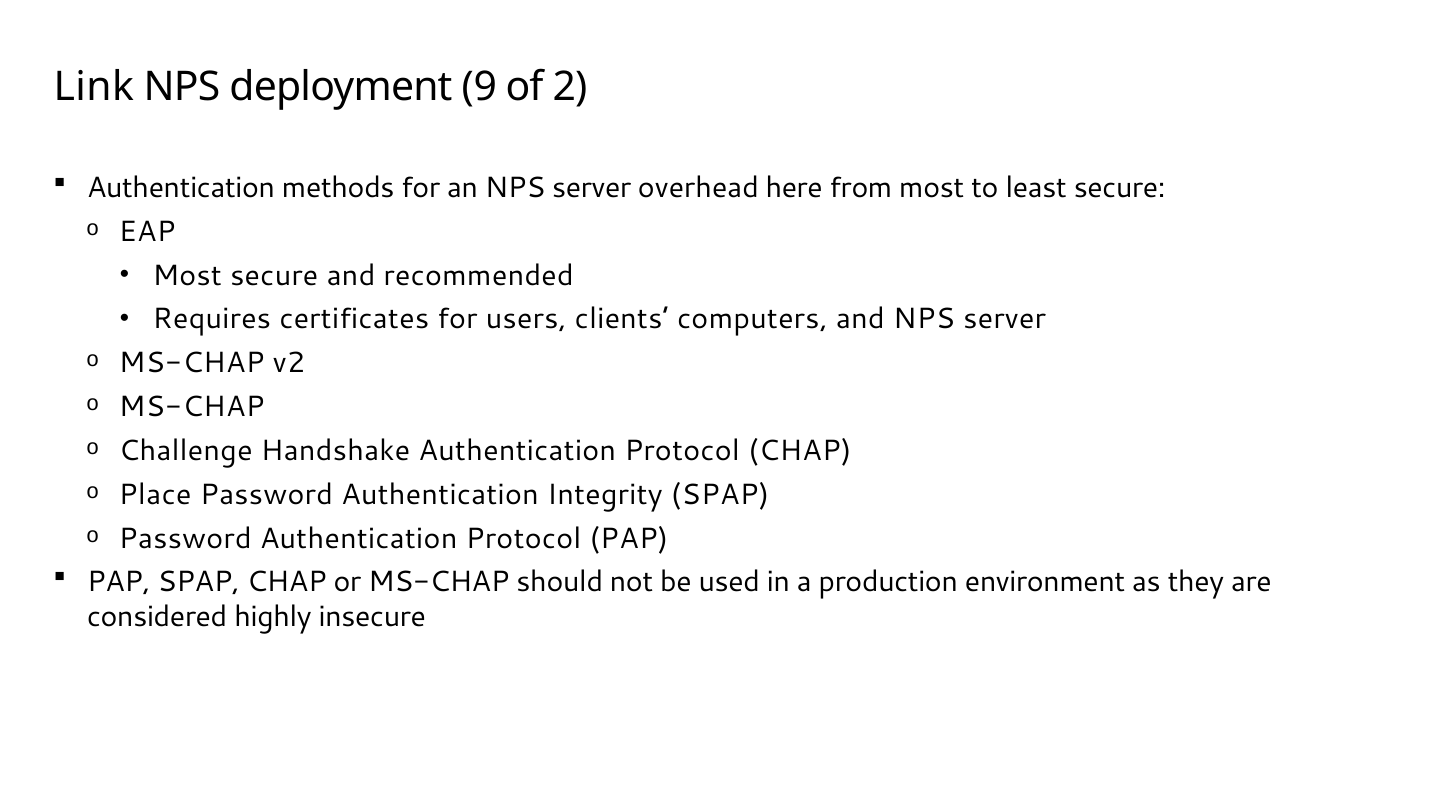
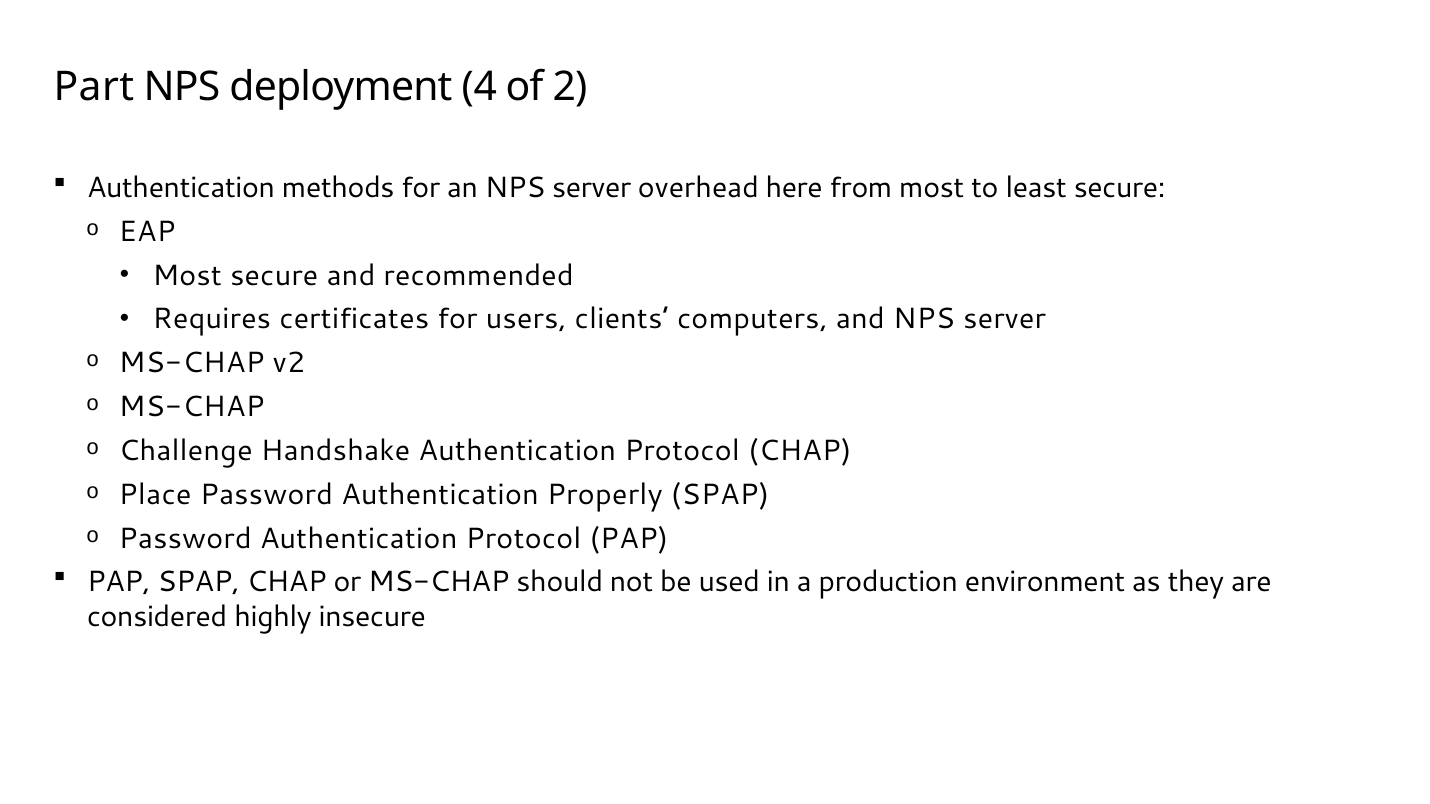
Link: Link -> Part
9: 9 -> 4
Integrity: Integrity -> Properly
